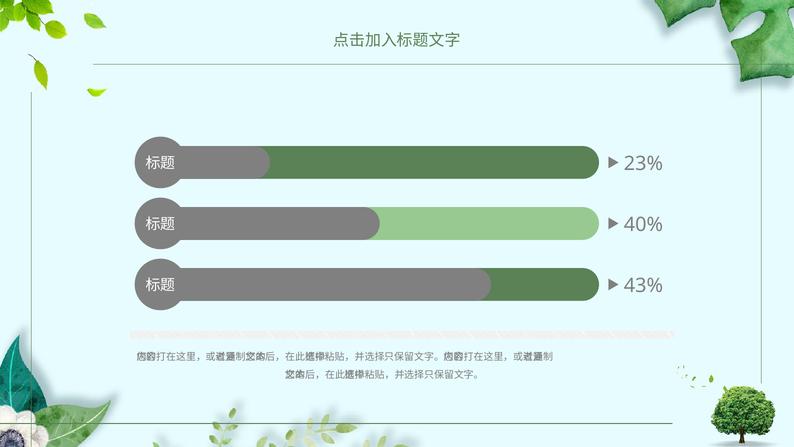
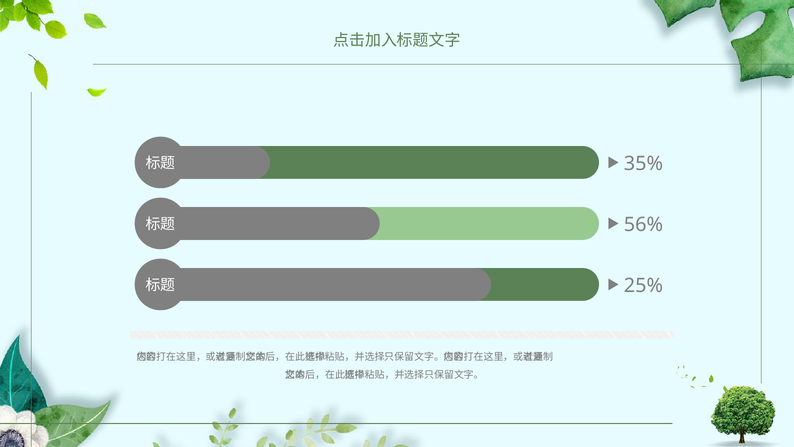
23%: 23% -> 35%
40%: 40% -> 56%
43%: 43% -> 25%
